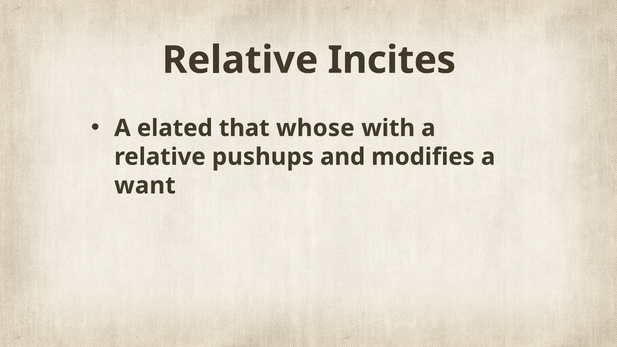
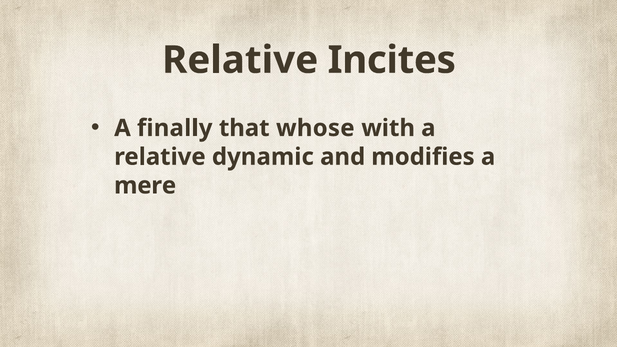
elated: elated -> finally
pushups: pushups -> dynamic
want: want -> mere
